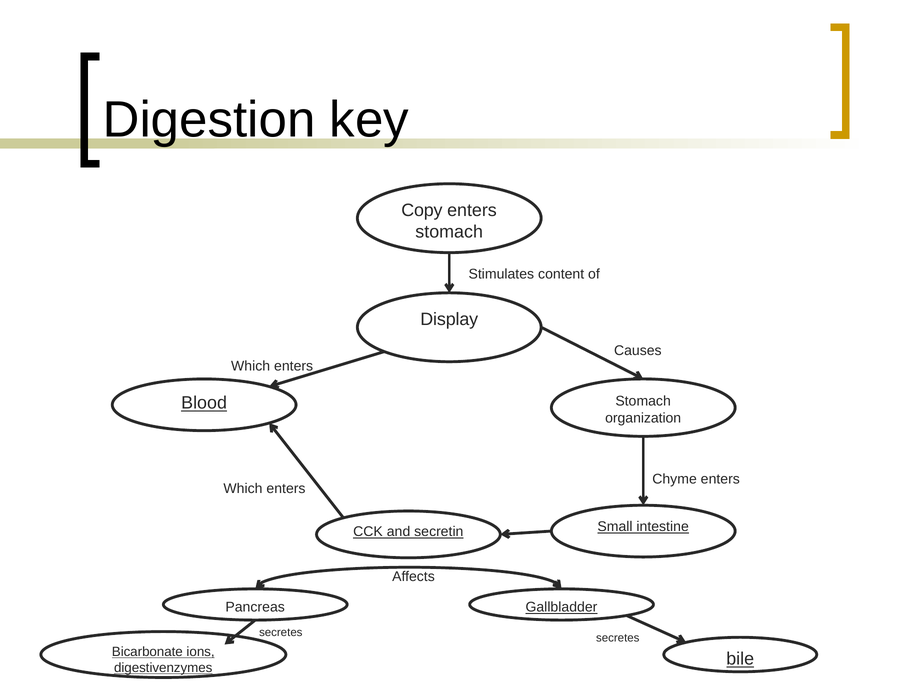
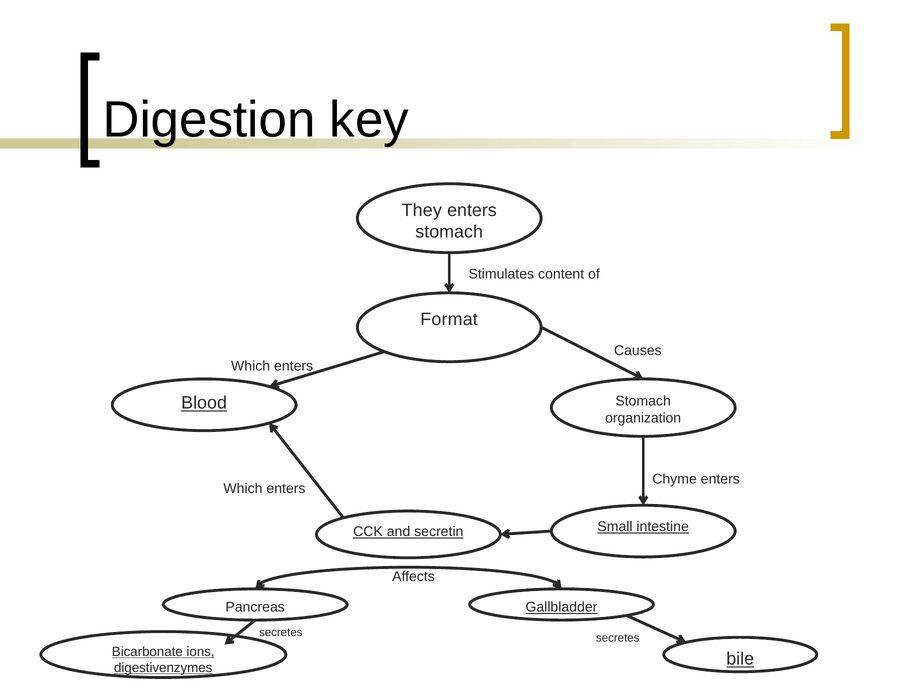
Copy: Copy -> They
Display: Display -> Format
